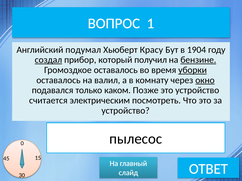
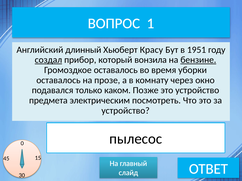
подумал: подумал -> длинный
1904: 1904 -> 1951
получил: получил -> вонзила
уборки underline: present -> none
валил: валил -> прозе
окно underline: present -> none
считается: считается -> предмета
